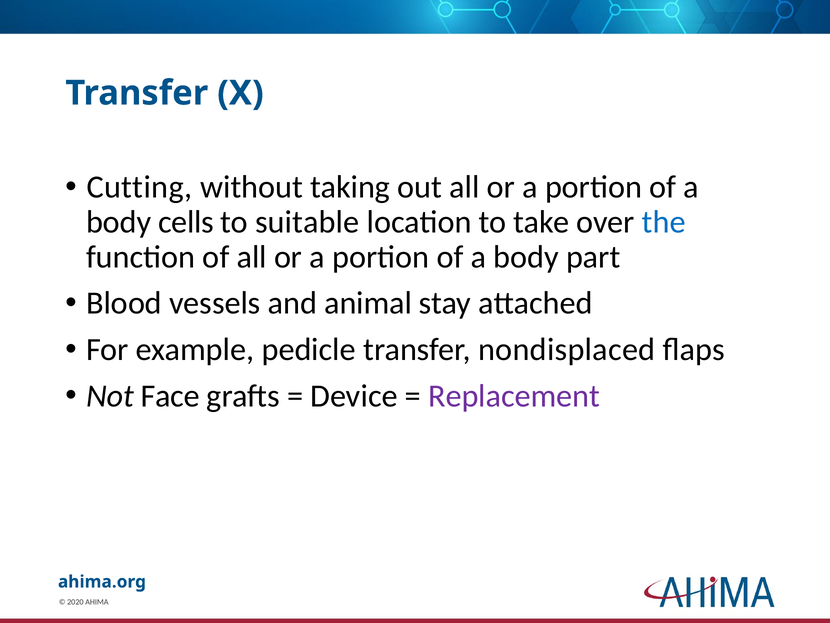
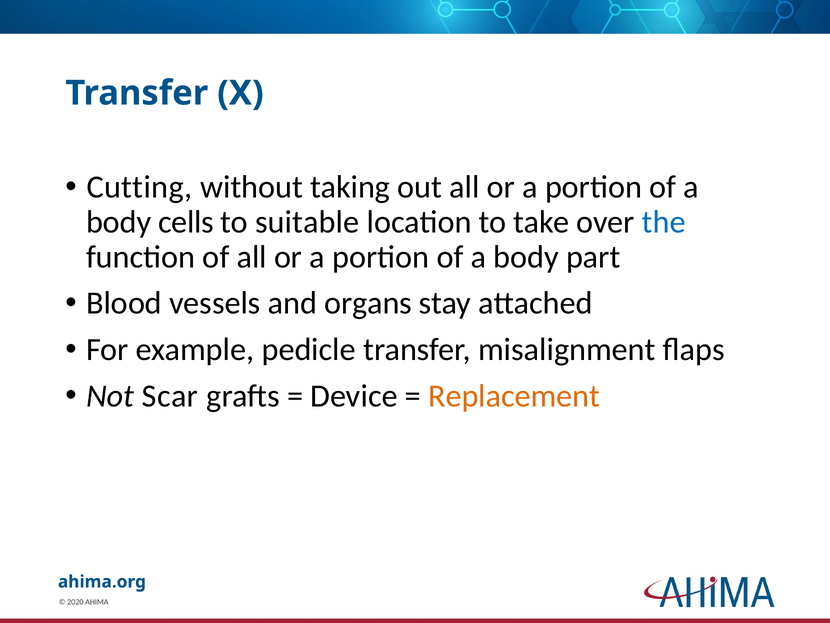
animal: animal -> organs
nondisplaced: nondisplaced -> misalignment
Face: Face -> Scar
Replacement colour: purple -> orange
